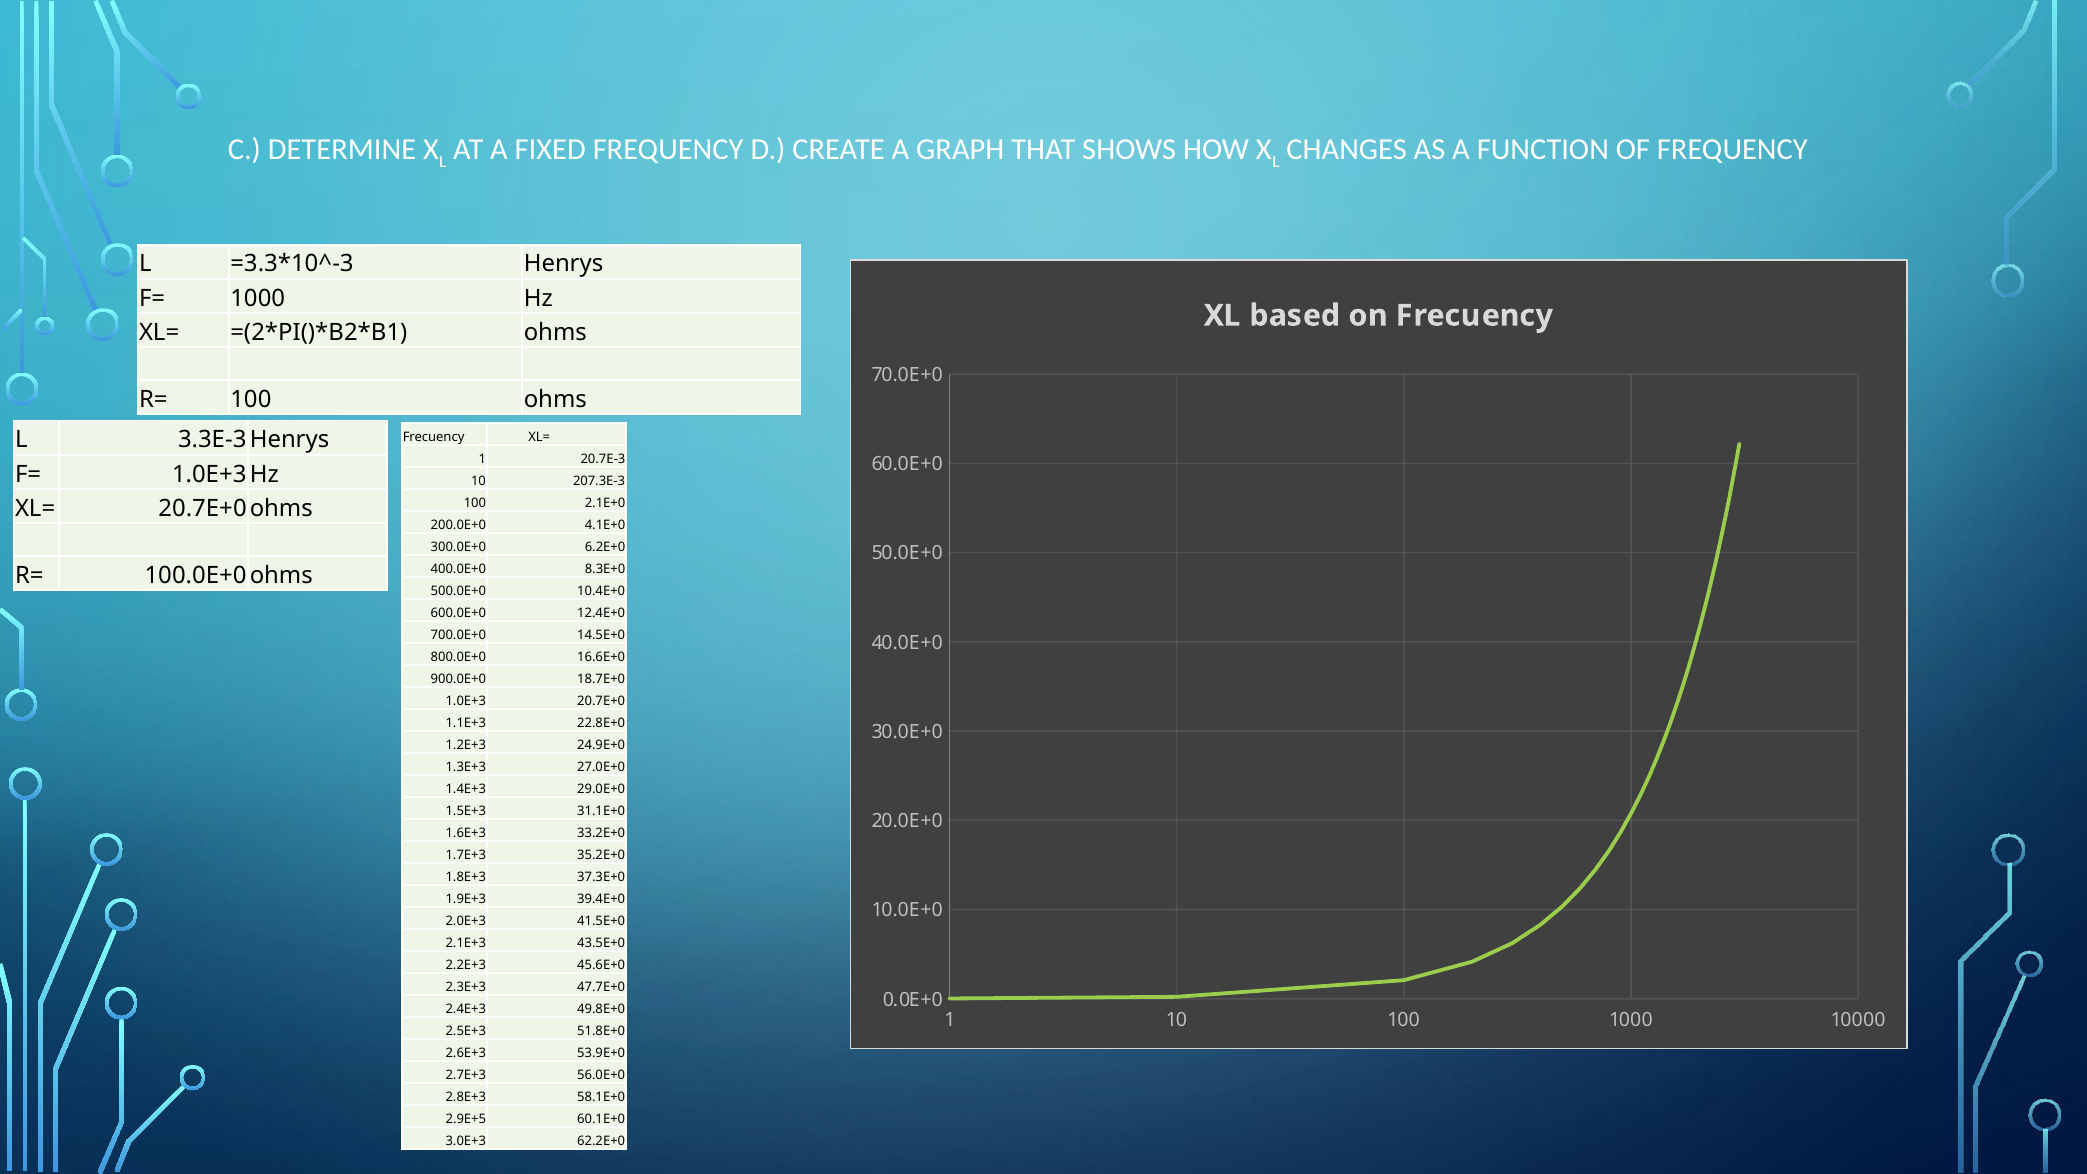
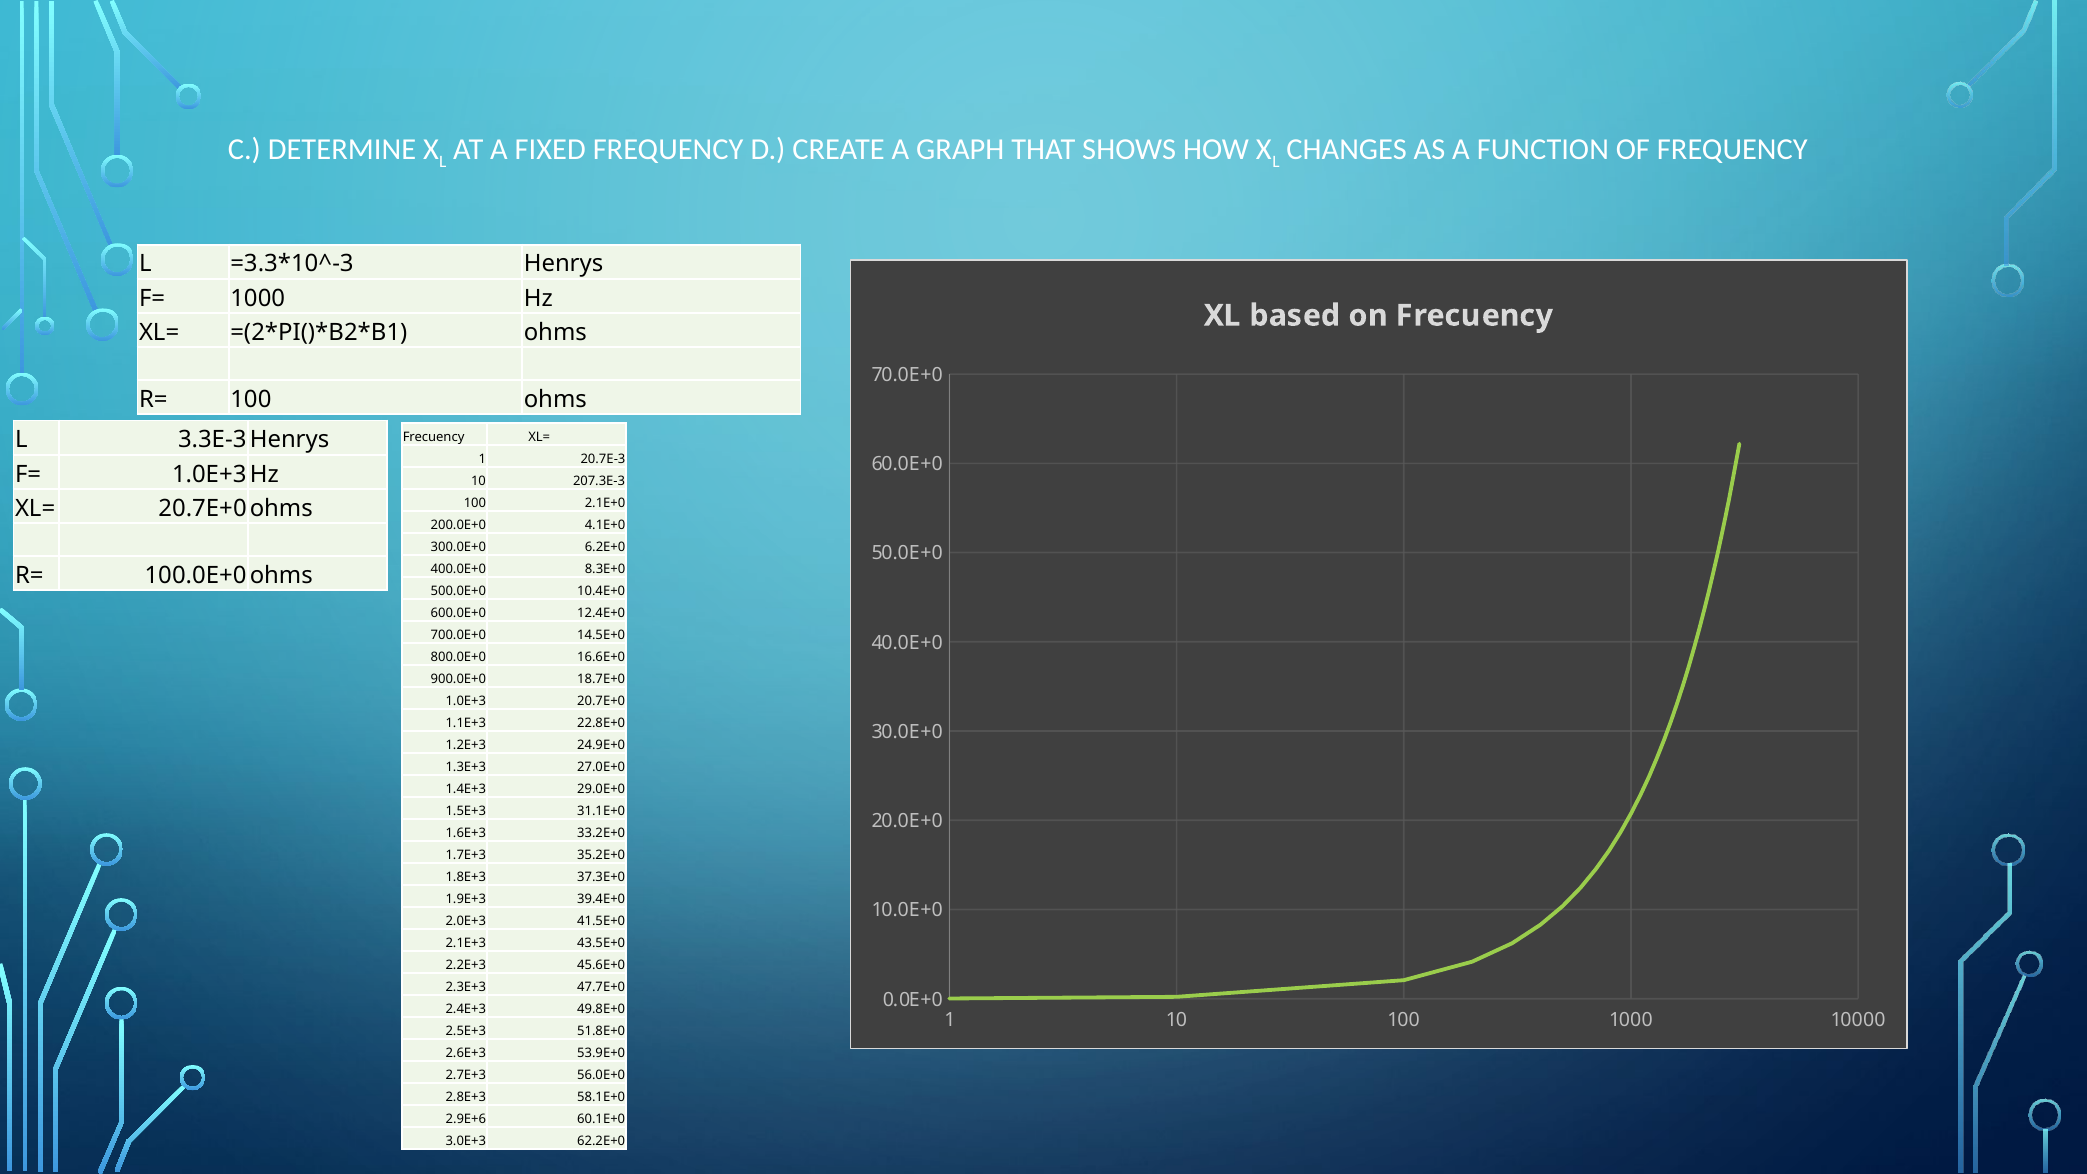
2.9E+5: 2.9E+5 -> 2.9E+6
